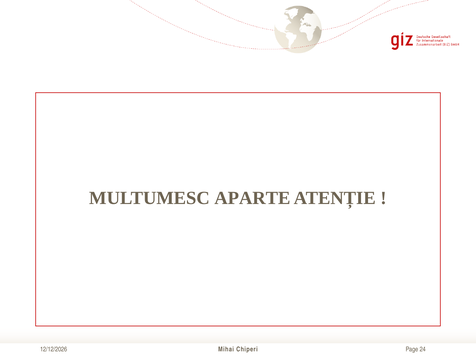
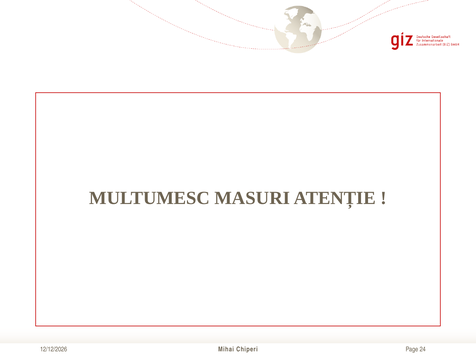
APARTE: APARTE -> MASURI
